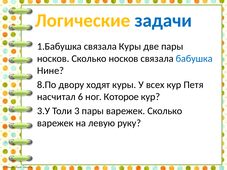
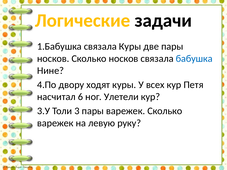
задачи colour: blue -> black
8.По: 8.По -> 4.По
Которое: Которое -> Улетели
